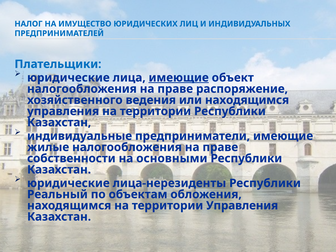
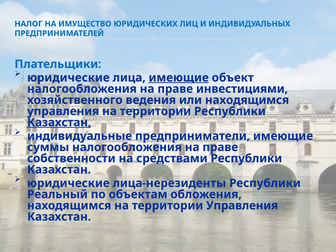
распоряжение: распоряжение -> инвестициями
Казахстан at (59, 122) underline: none -> present
жилые: жилые -> суммы
основными: основными -> средствами
